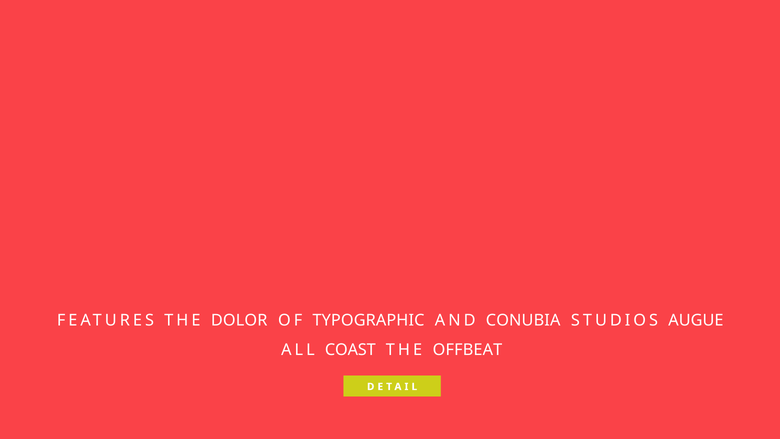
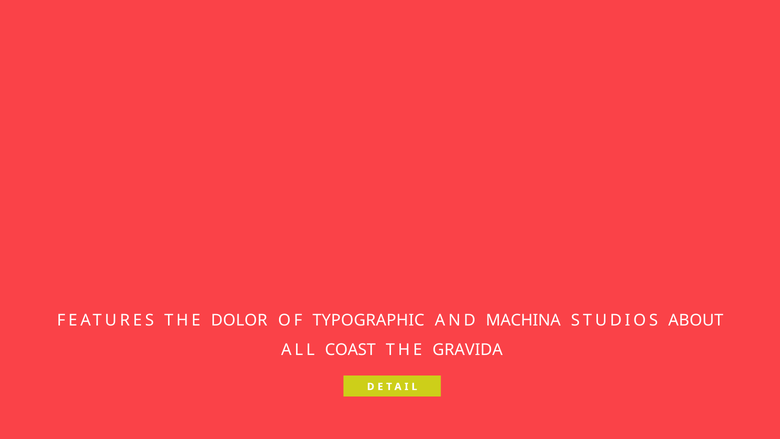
CONUBIA: CONUBIA -> MACHINA
AUGUE: AUGUE -> ABOUT
OFFBEAT: OFFBEAT -> GRAVIDA
